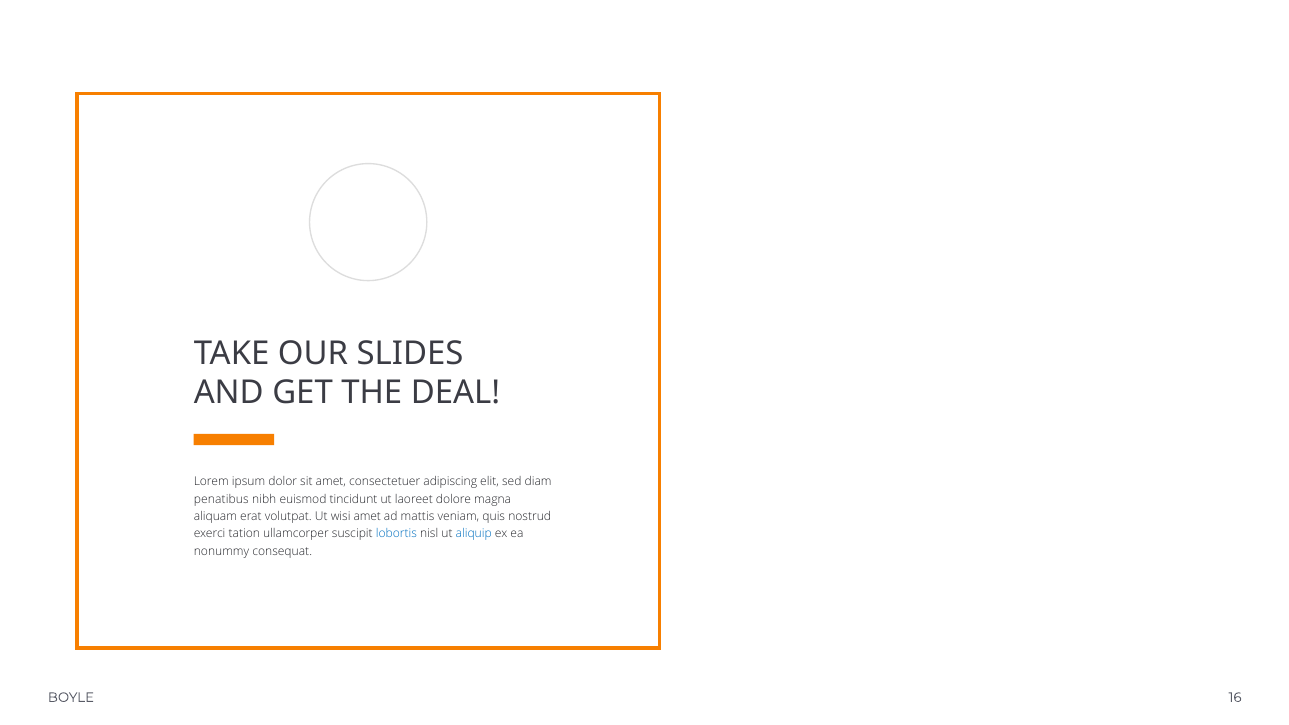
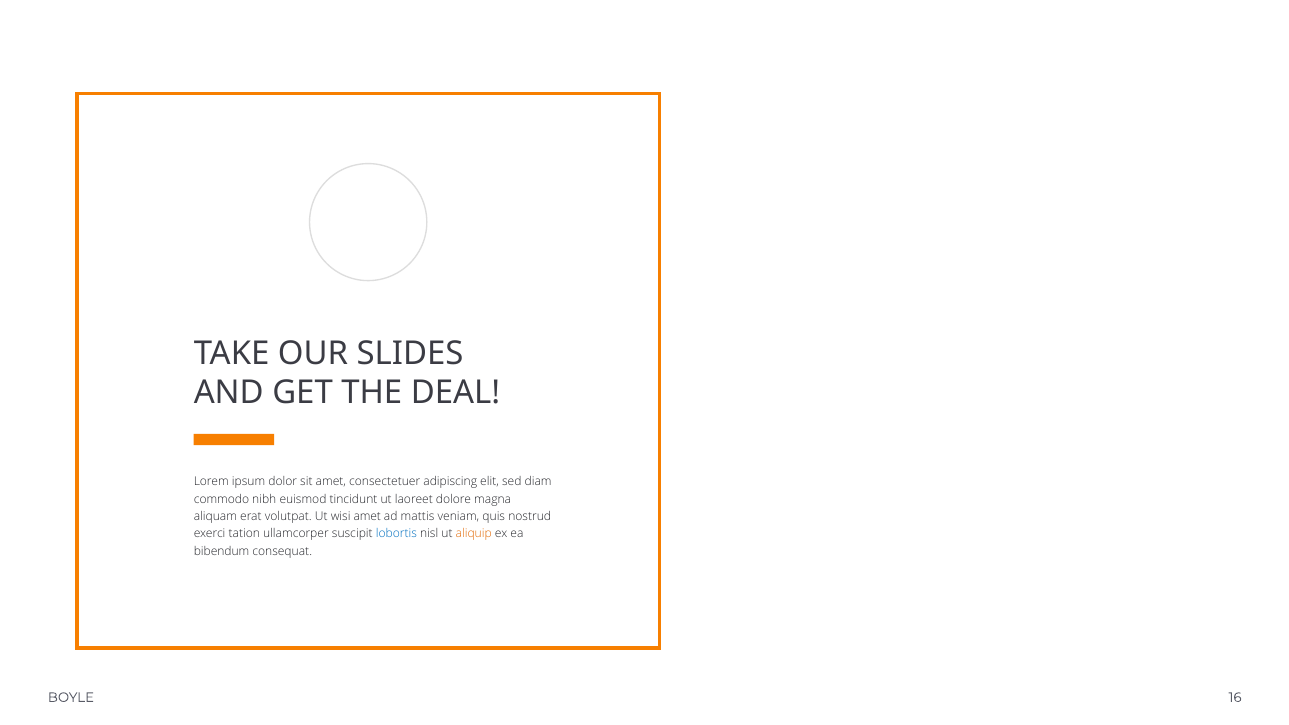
penatibus: penatibus -> commodo
aliquip colour: blue -> orange
nonummy: nonummy -> bibendum
